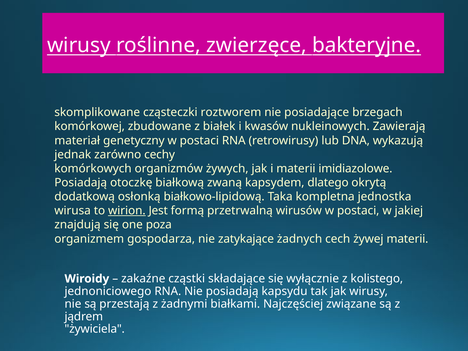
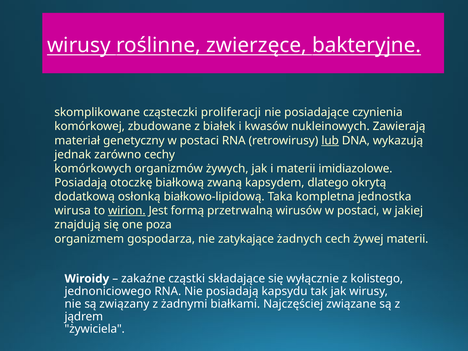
roztworem: roztworem -> proliferacji
brzegach: brzegach -> czynienia
lub underline: none -> present
przestają: przestają -> związany
